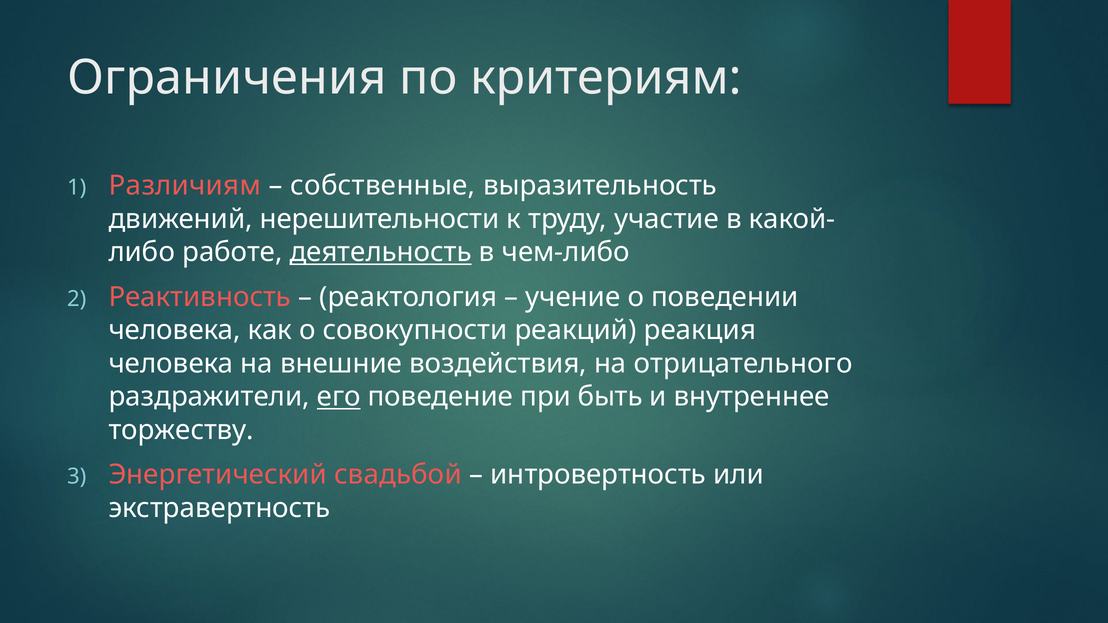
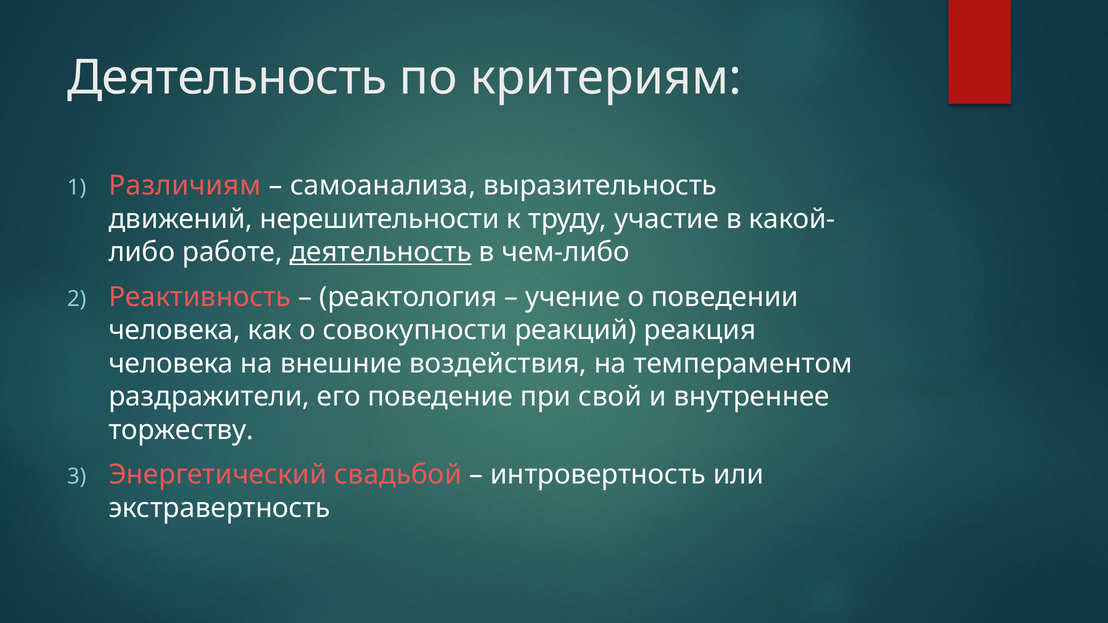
Ограничения at (227, 78): Ограничения -> Деятельность
собственные: собственные -> самоанализа
отрицательного: отрицательного -> темпераментом
его underline: present -> none
быть: быть -> свой
